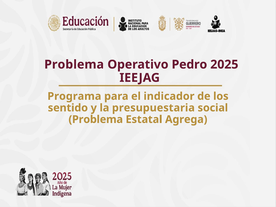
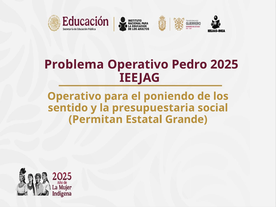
Programa at (74, 96): Programa -> Operativo
indicador: indicador -> poniendo
Problema at (96, 119): Problema -> Permitan
Agrega: Agrega -> Grande
